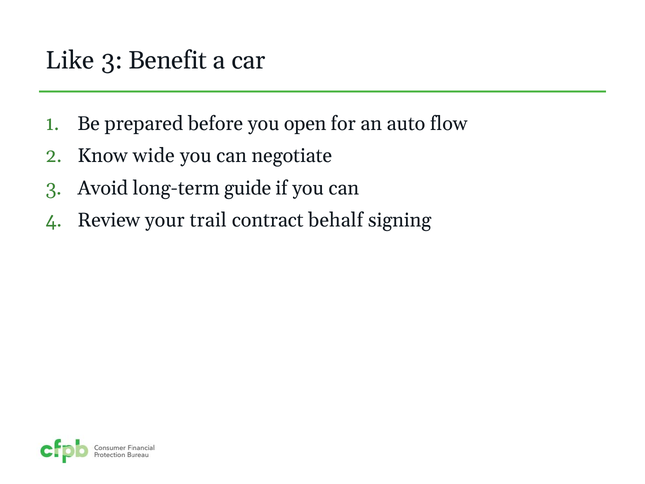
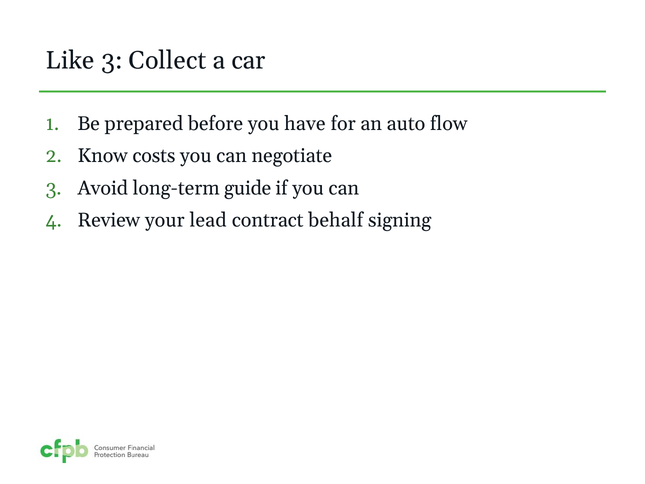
Benefit: Benefit -> Collect
open: open -> have
wide: wide -> costs
trail: trail -> lead
